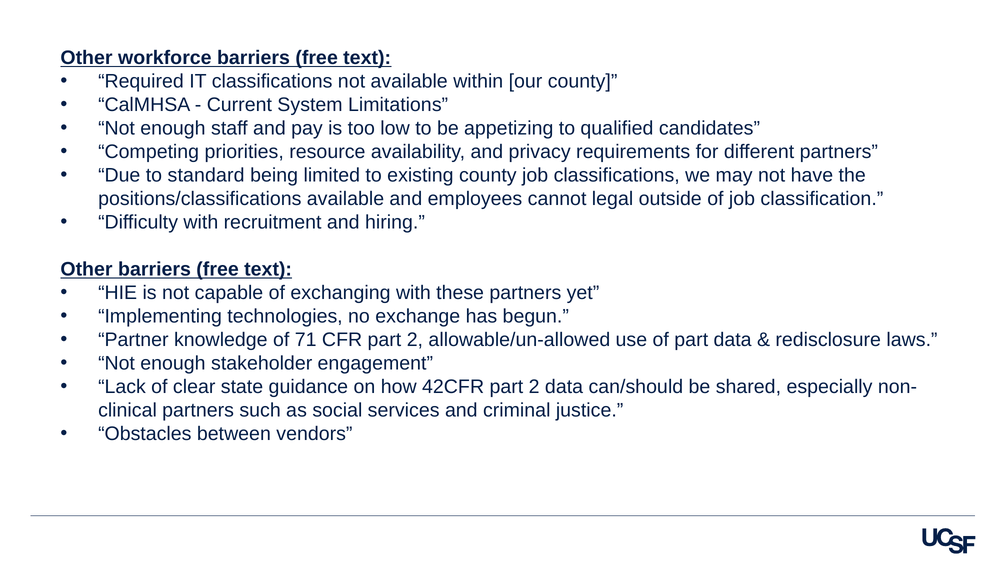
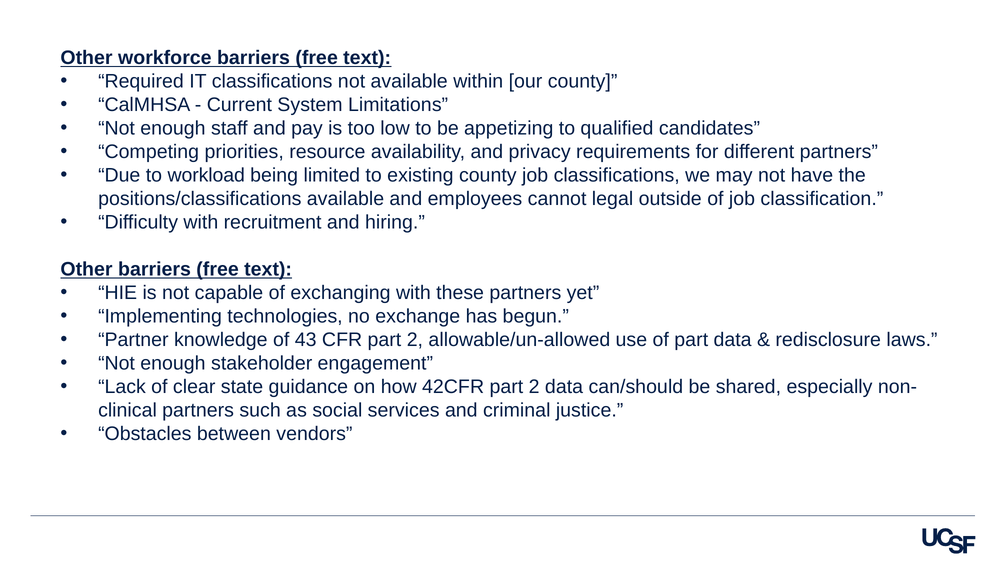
standard: standard -> workload
71: 71 -> 43
